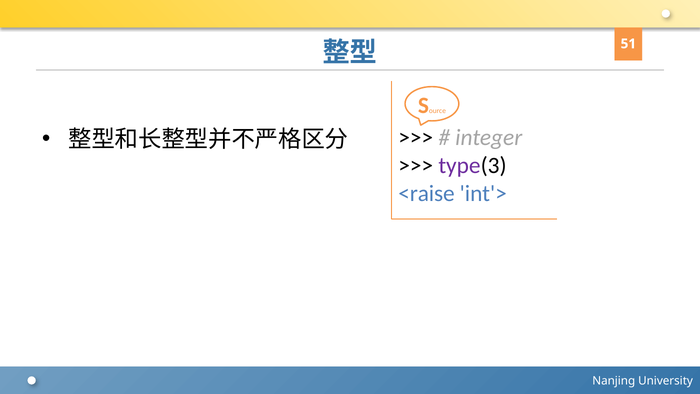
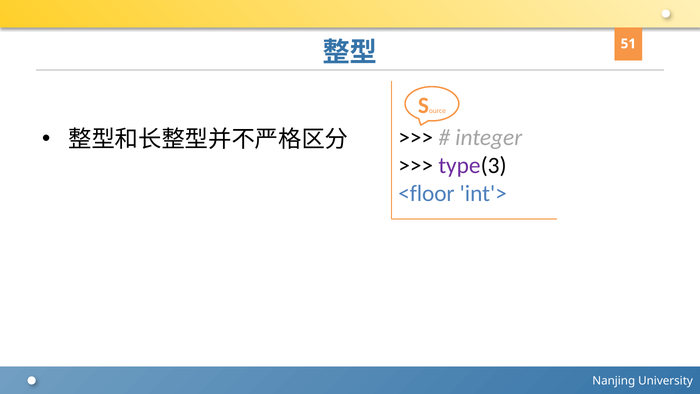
<raise: <raise -> <floor
